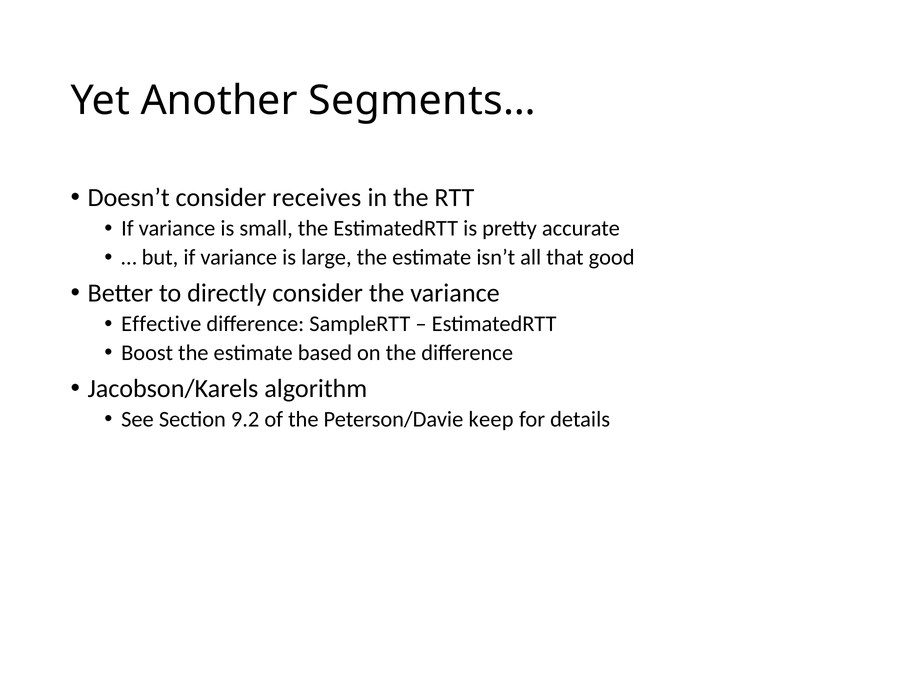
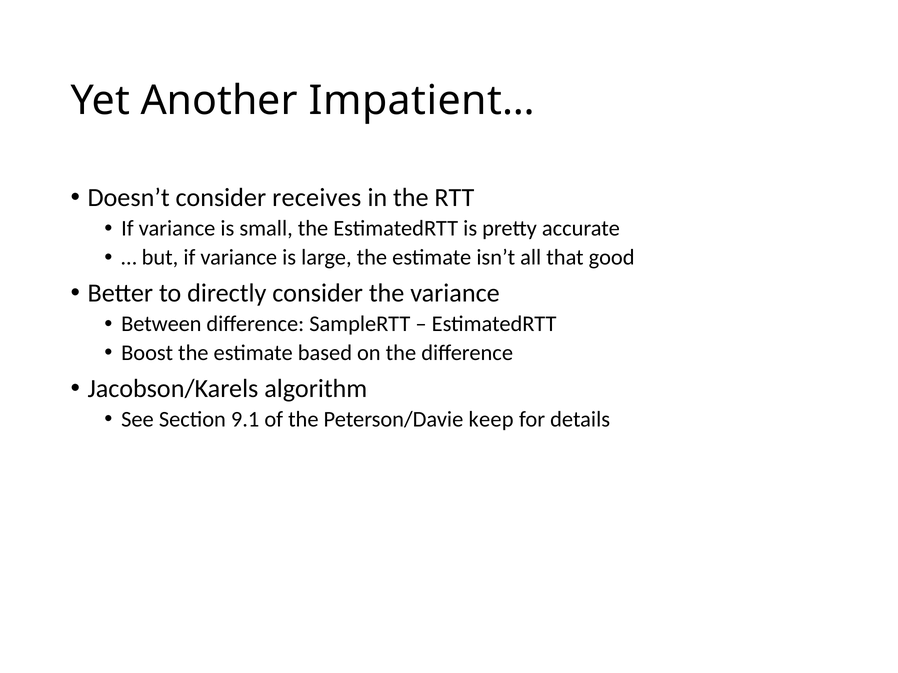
Segments…: Segments… -> Impatient…
Effective: Effective -> Between
9.2: 9.2 -> 9.1
